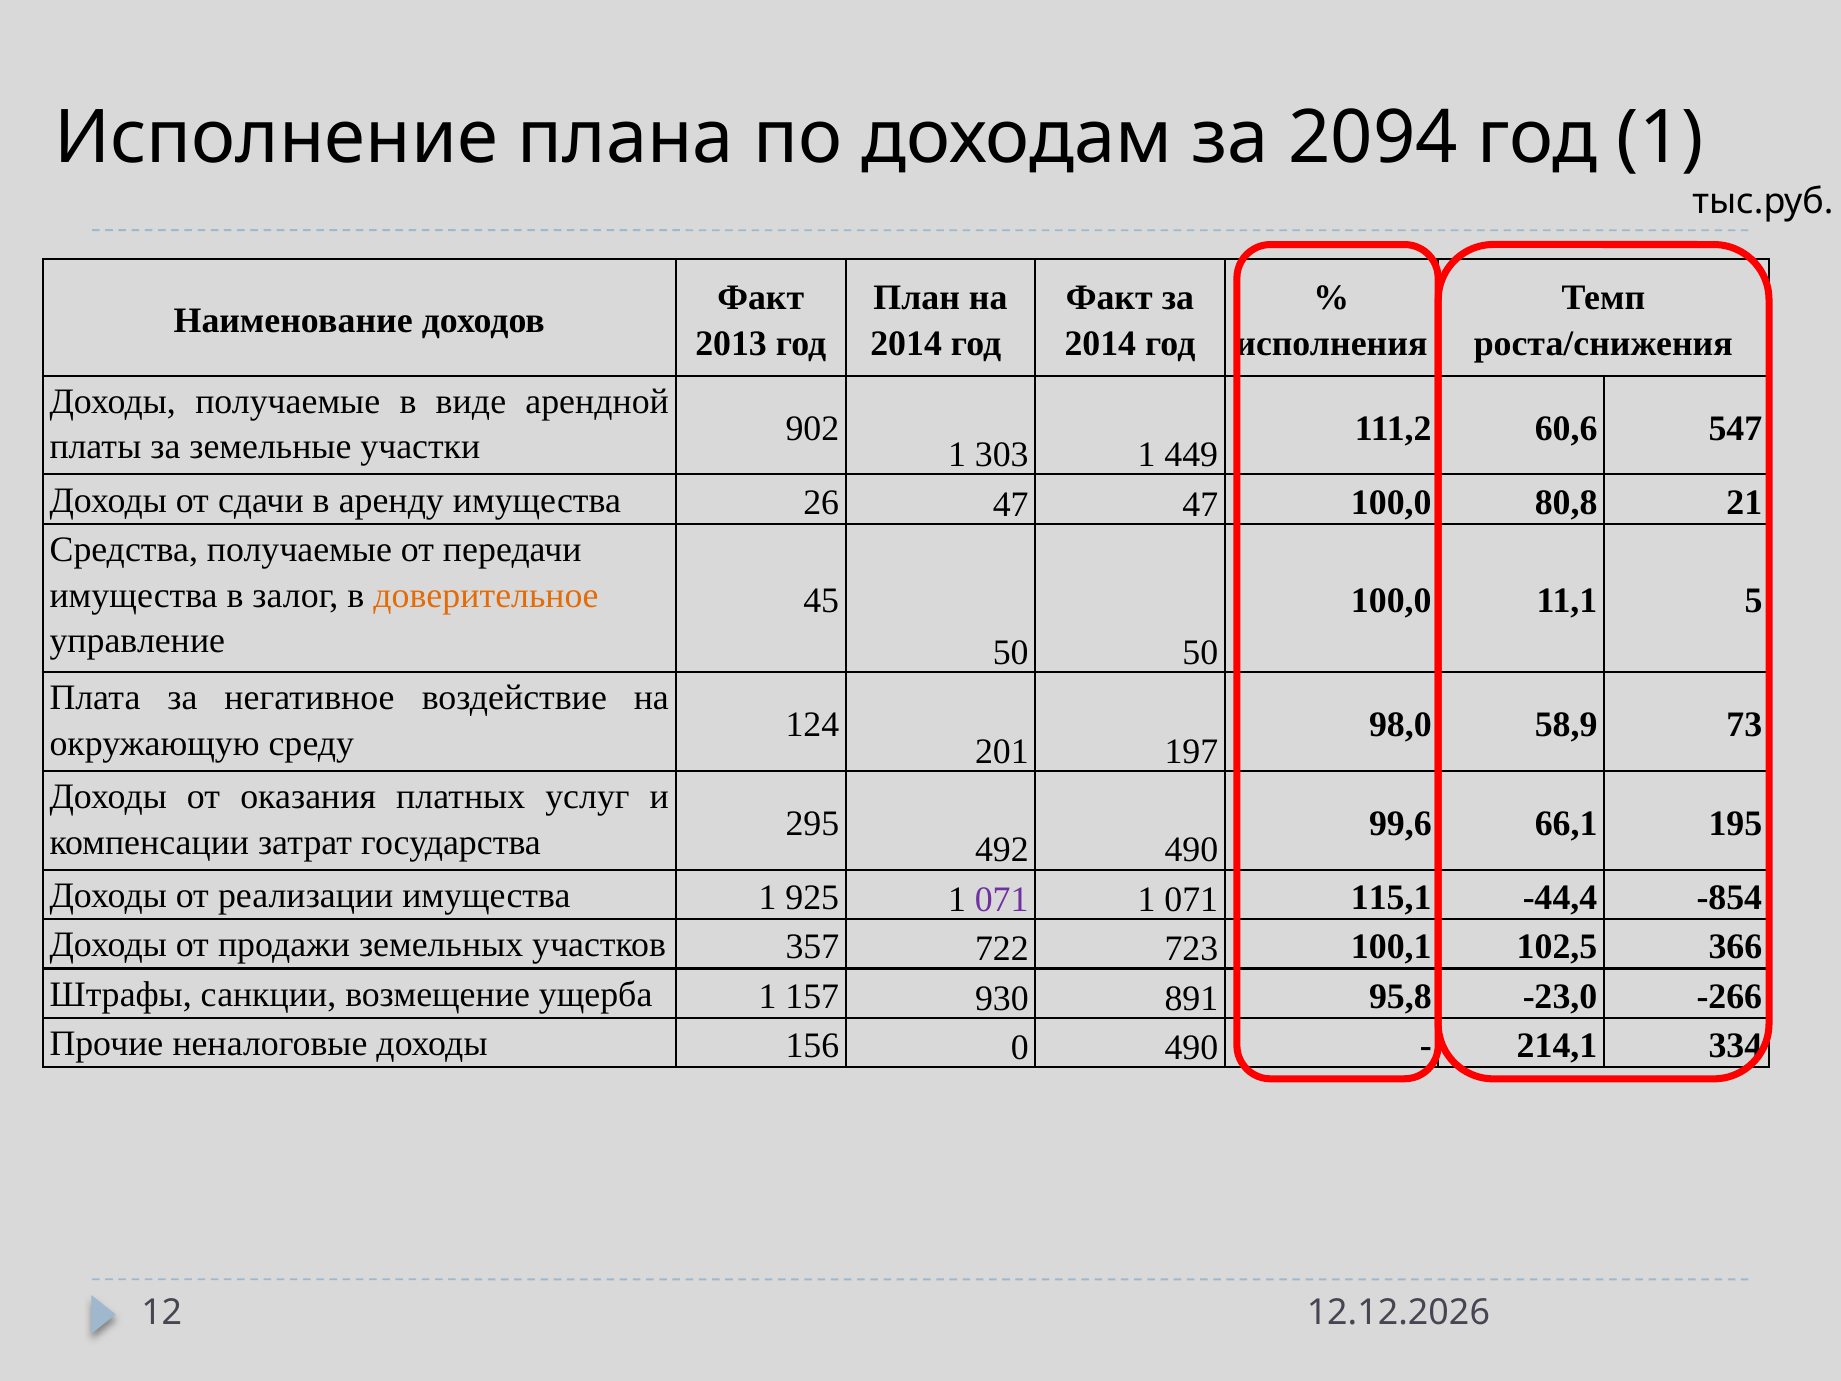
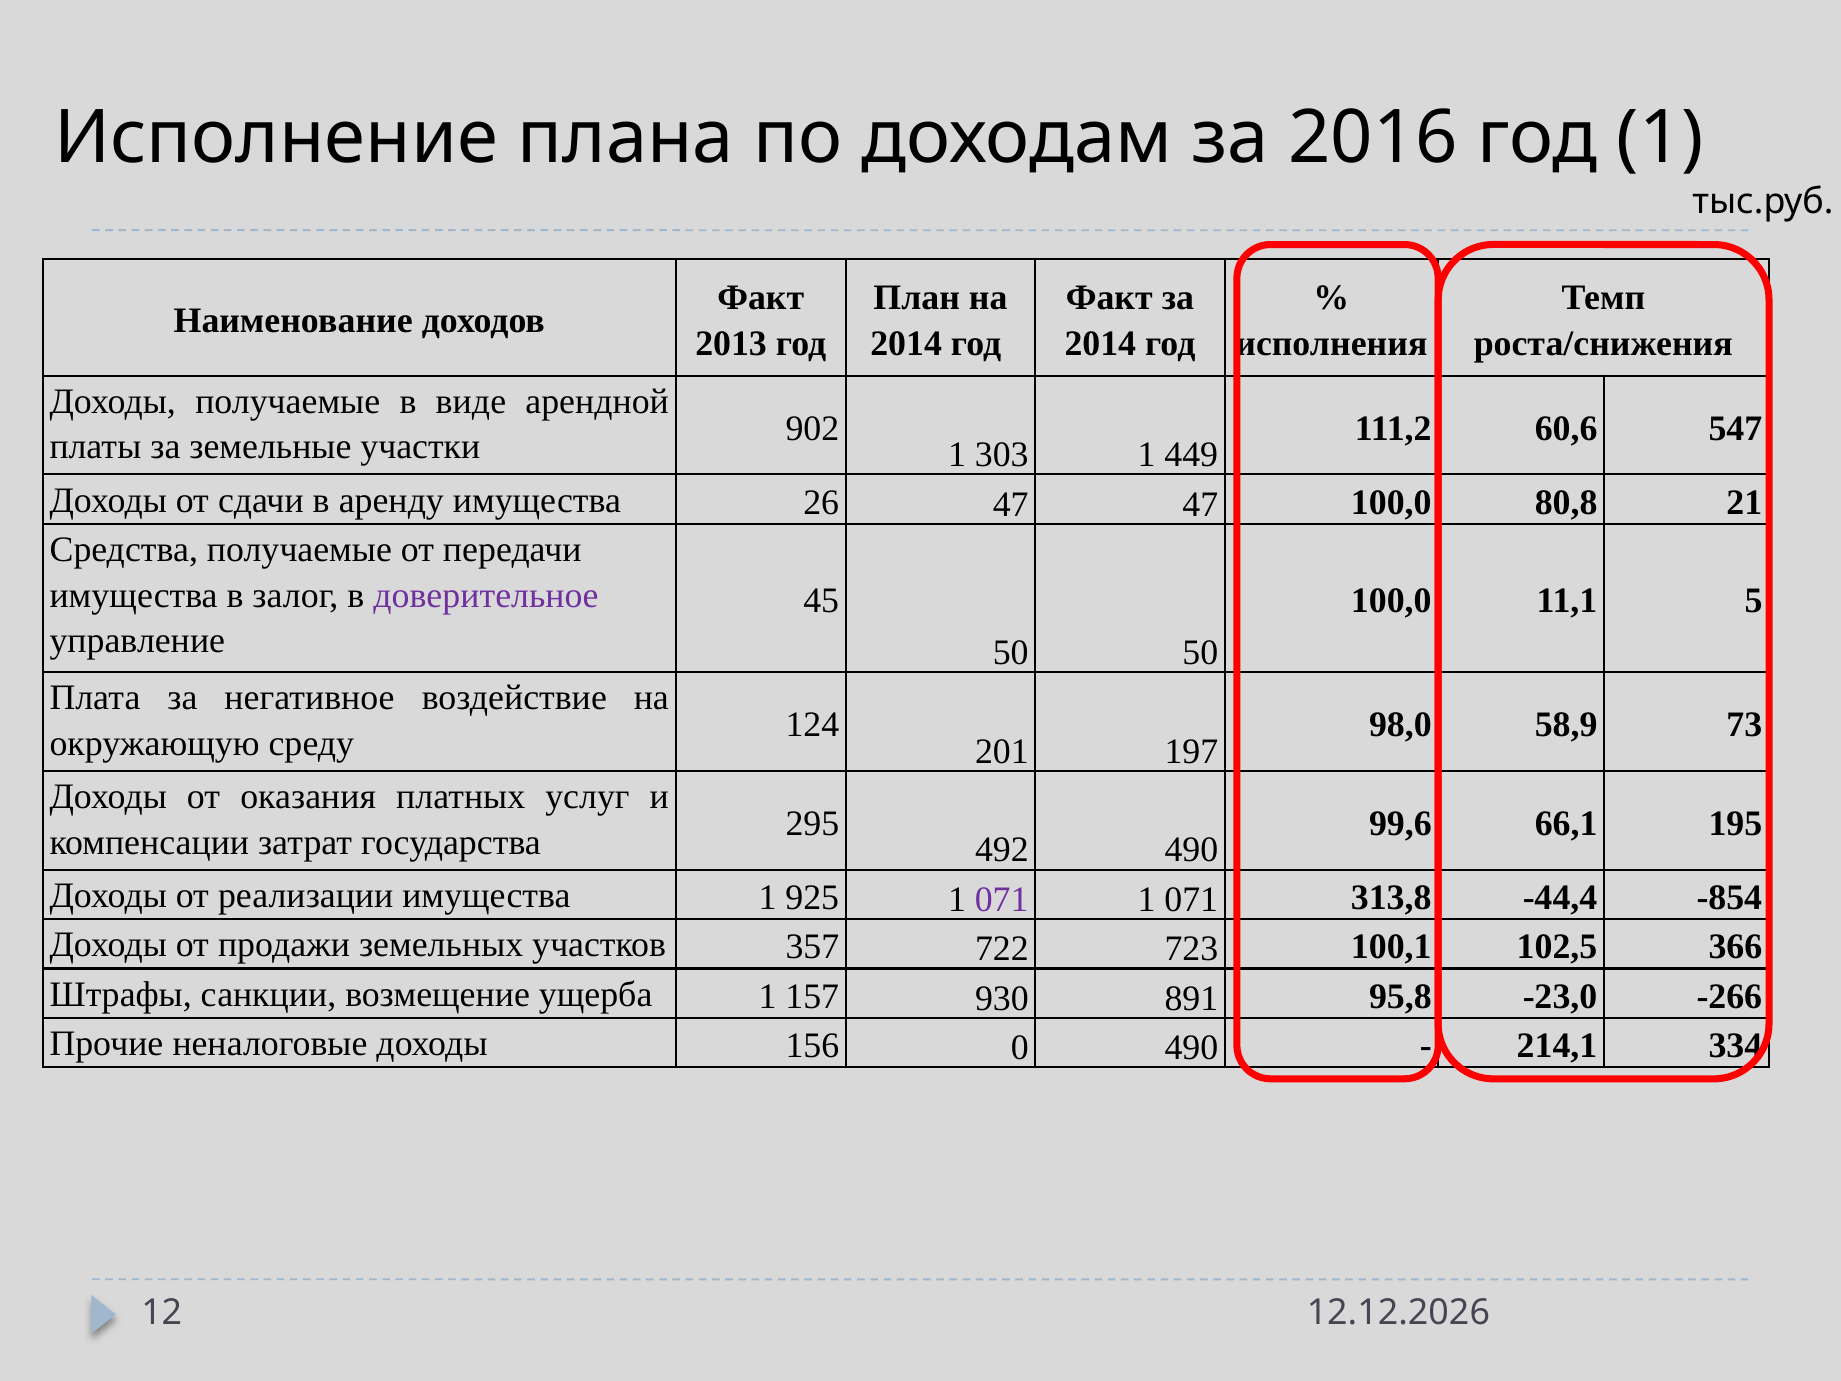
2094: 2094 -> 2016
доверительное colour: orange -> purple
115,1: 115,1 -> 313,8
